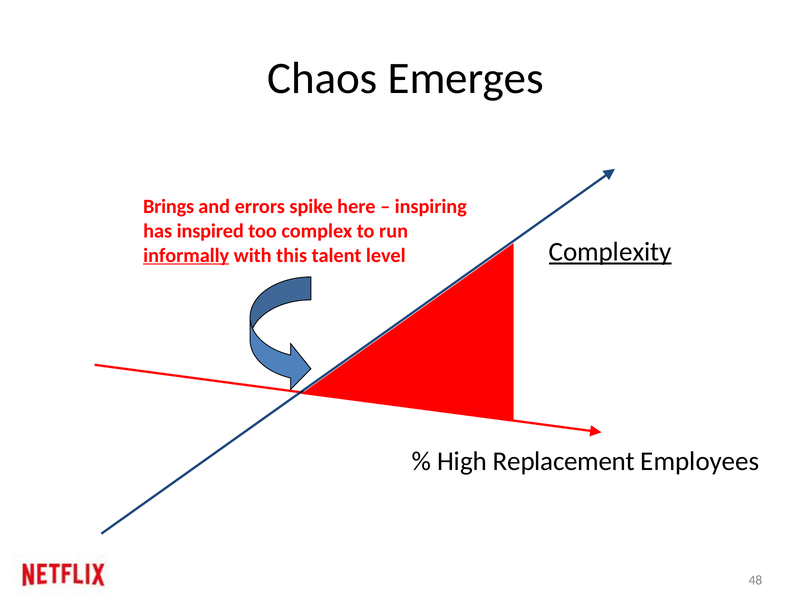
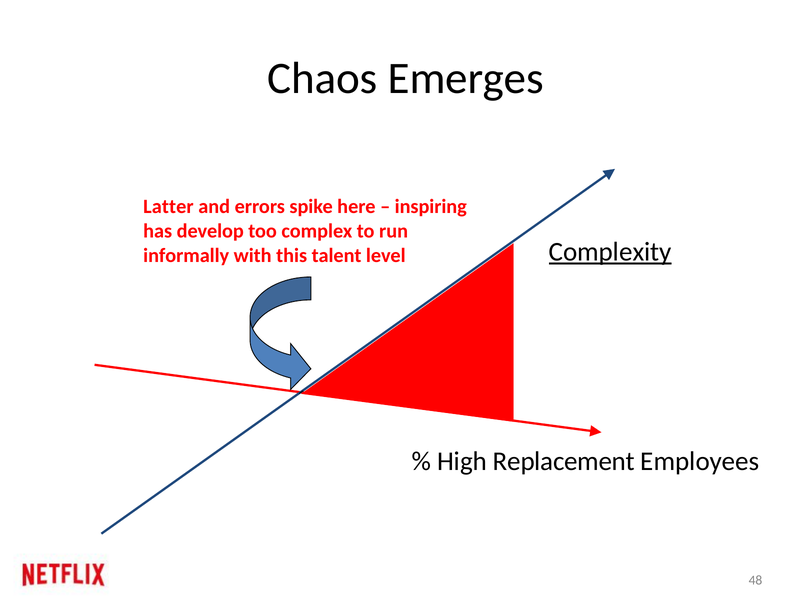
Brings: Brings -> Latter
inspired: inspired -> develop
informally underline: present -> none
